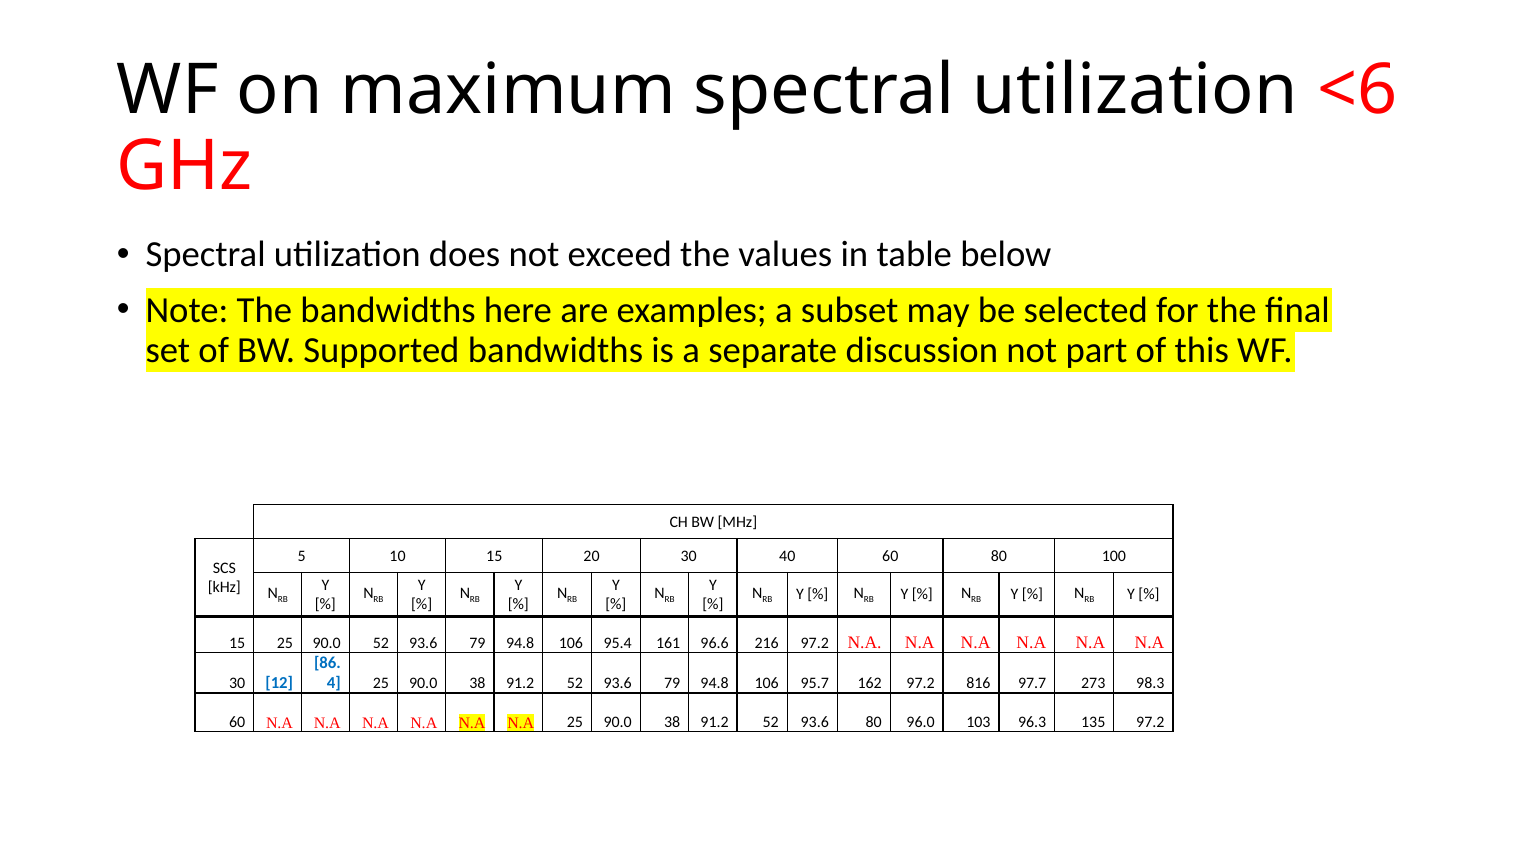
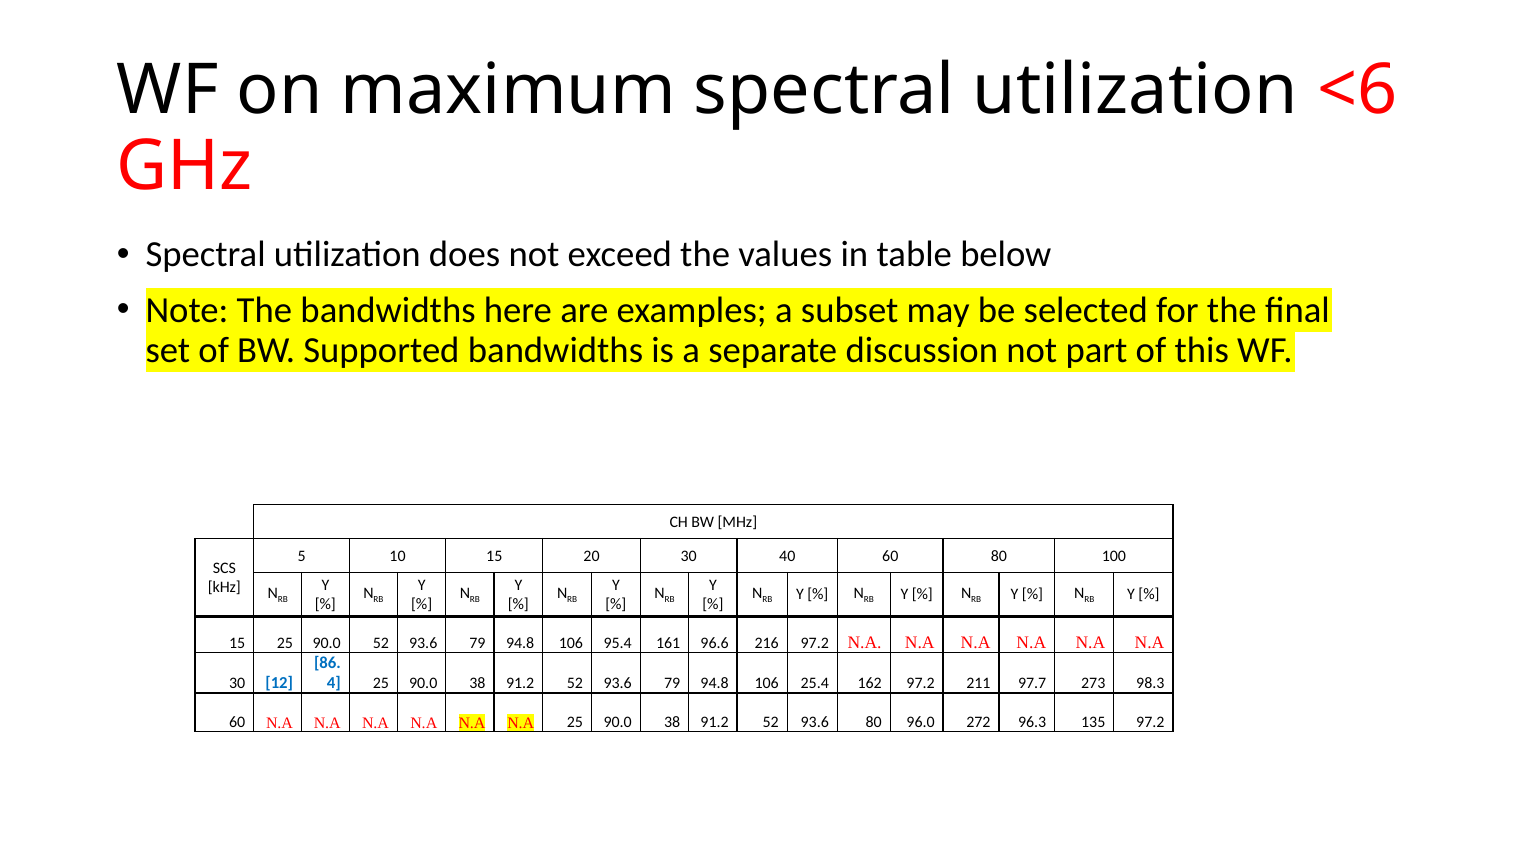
95.7: 95.7 -> 25.4
816: 816 -> 211
103: 103 -> 272
